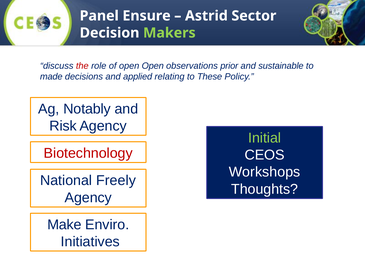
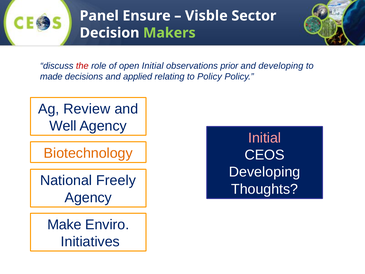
Astrid: Astrid -> Visble
open Open: Open -> Initial
and sustainable: sustainable -> developing
to These: These -> Policy
Notably: Notably -> Review
Risk: Risk -> Well
Initial at (265, 138) colour: light green -> pink
Biotechnology colour: red -> orange
Workshops at (265, 172): Workshops -> Developing
